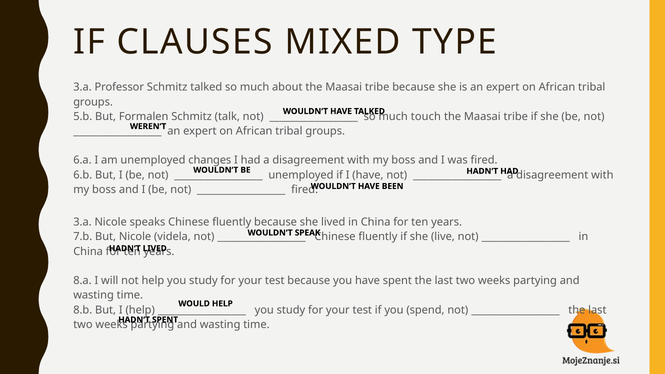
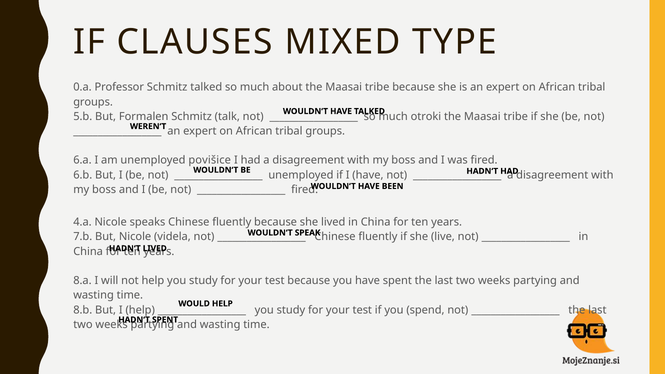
3.a at (82, 87): 3.a -> 0.a
touch: touch -> otroki
changes: changes -> povišice
3.a at (82, 222): 3.a -> 4.a
